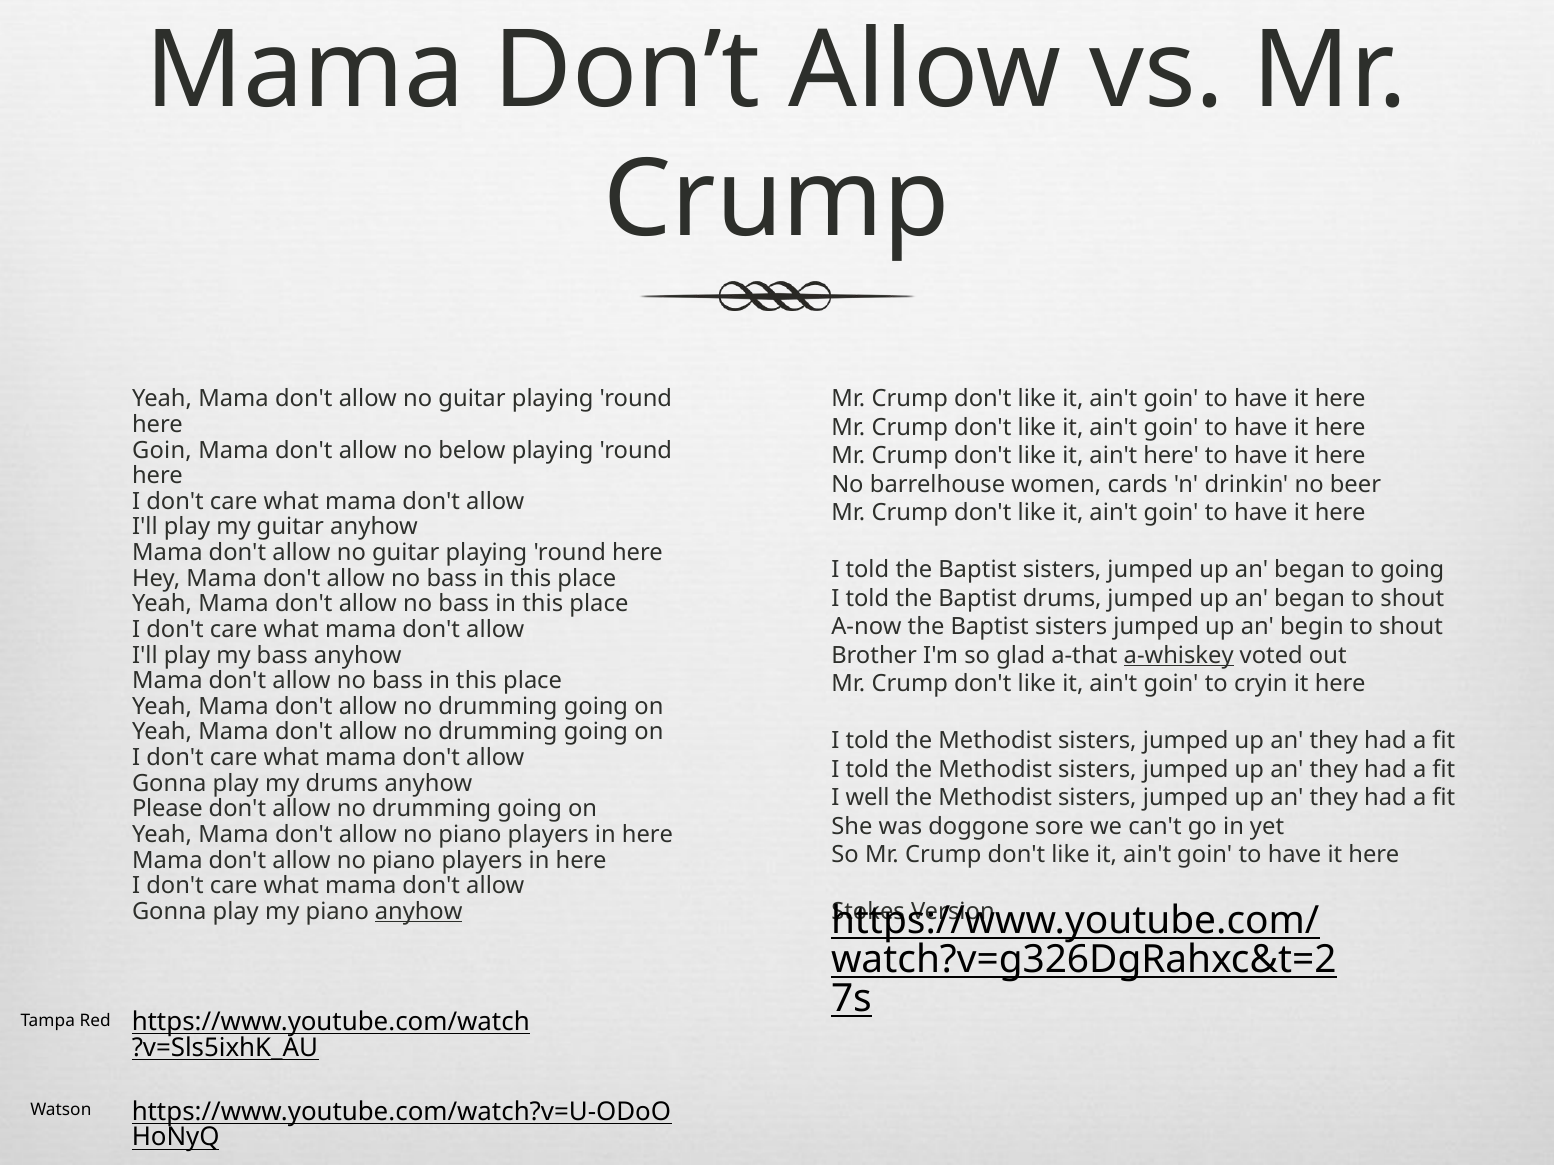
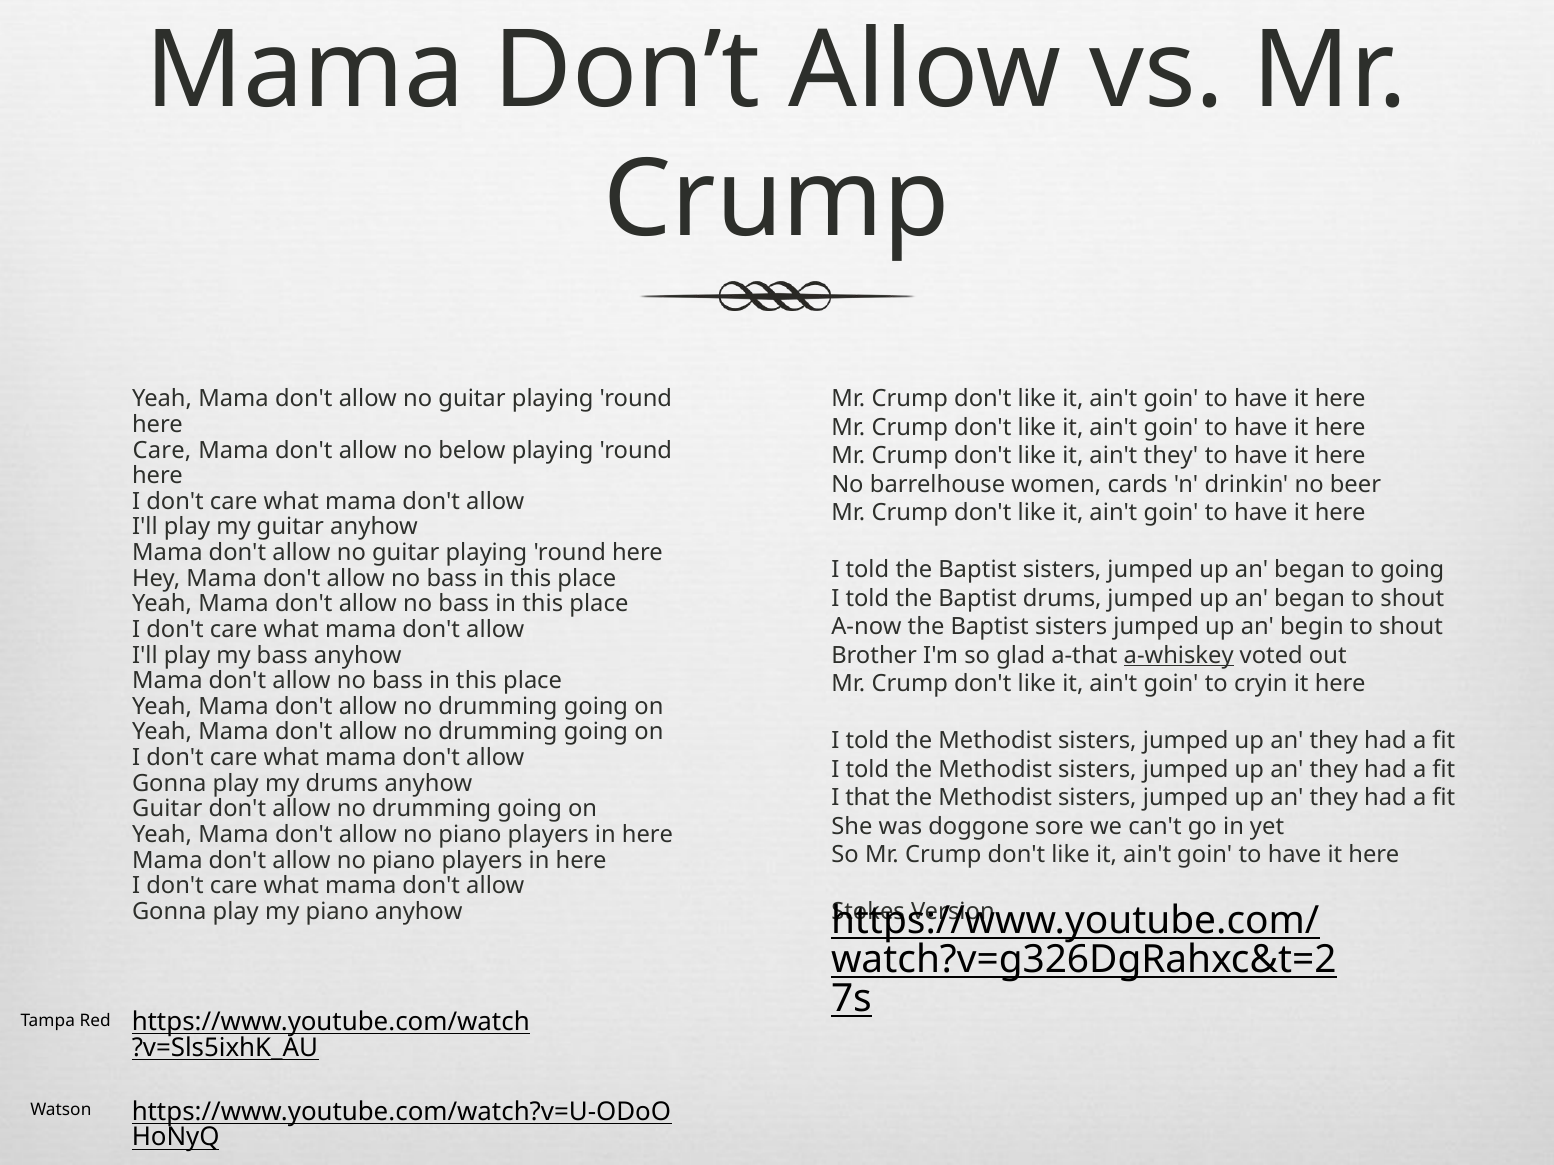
Goin at (162, 450): Goin -> Care
ain't here: here -> they
well: well -> that
Please at (167, 809): Please -> Guitar
anyhow at (419, 912) underline: present -> none
